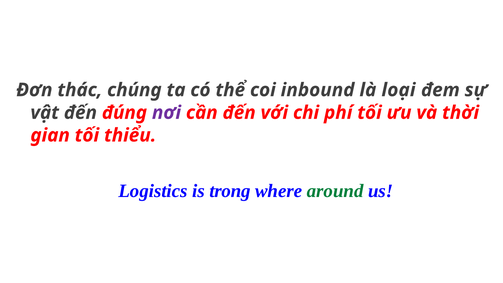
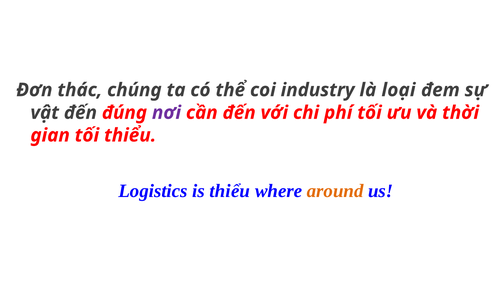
inbound: inbound -> industry
is trong: trong -> thiểu
around colour: green -> orange
